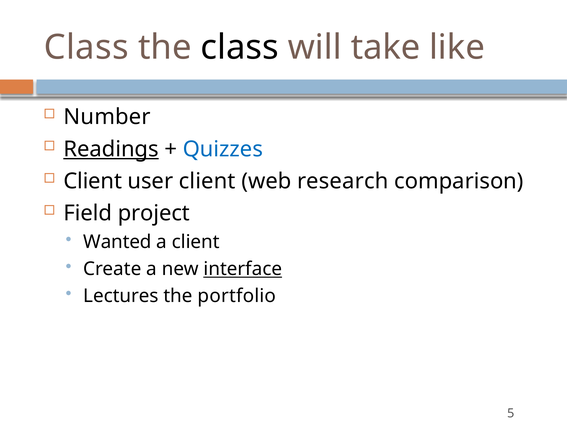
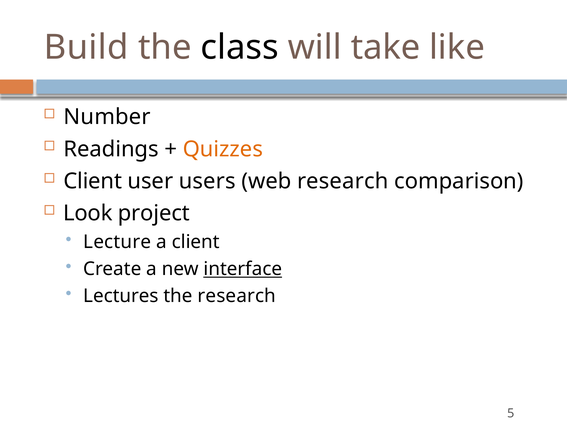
Class at (86, 47): Class -> Build
Readings underline: present -> none
Quizzes colour: blue -> orange
user client: client -> users
Field: Field -> Look
Wanted: Wanted -> Lecture
the portfolio: portfolio -> research
